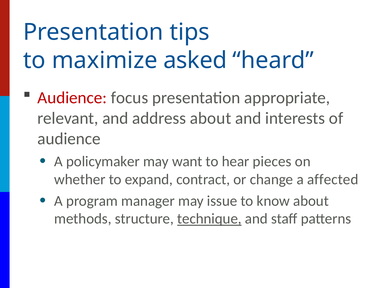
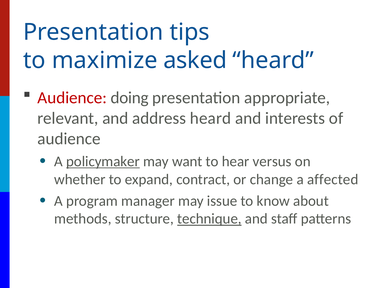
focus: focus -> doing
address about: about -> heard
policymaker underline: none -> present
pieces: pieces -> versus
